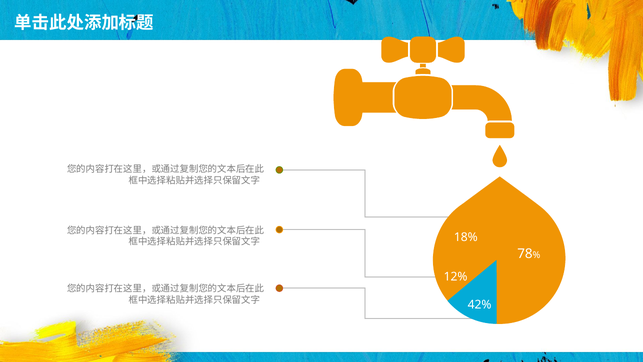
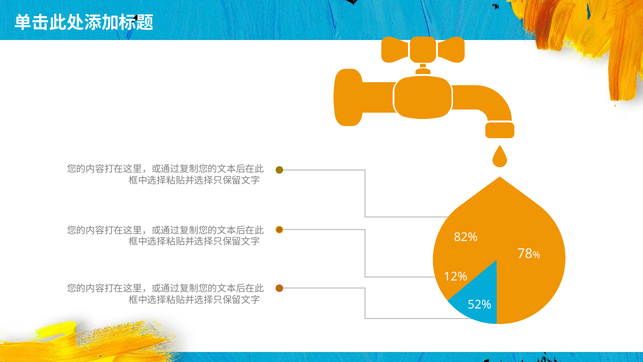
18%: 18% -> 82%
42%: 42% -> 52%
